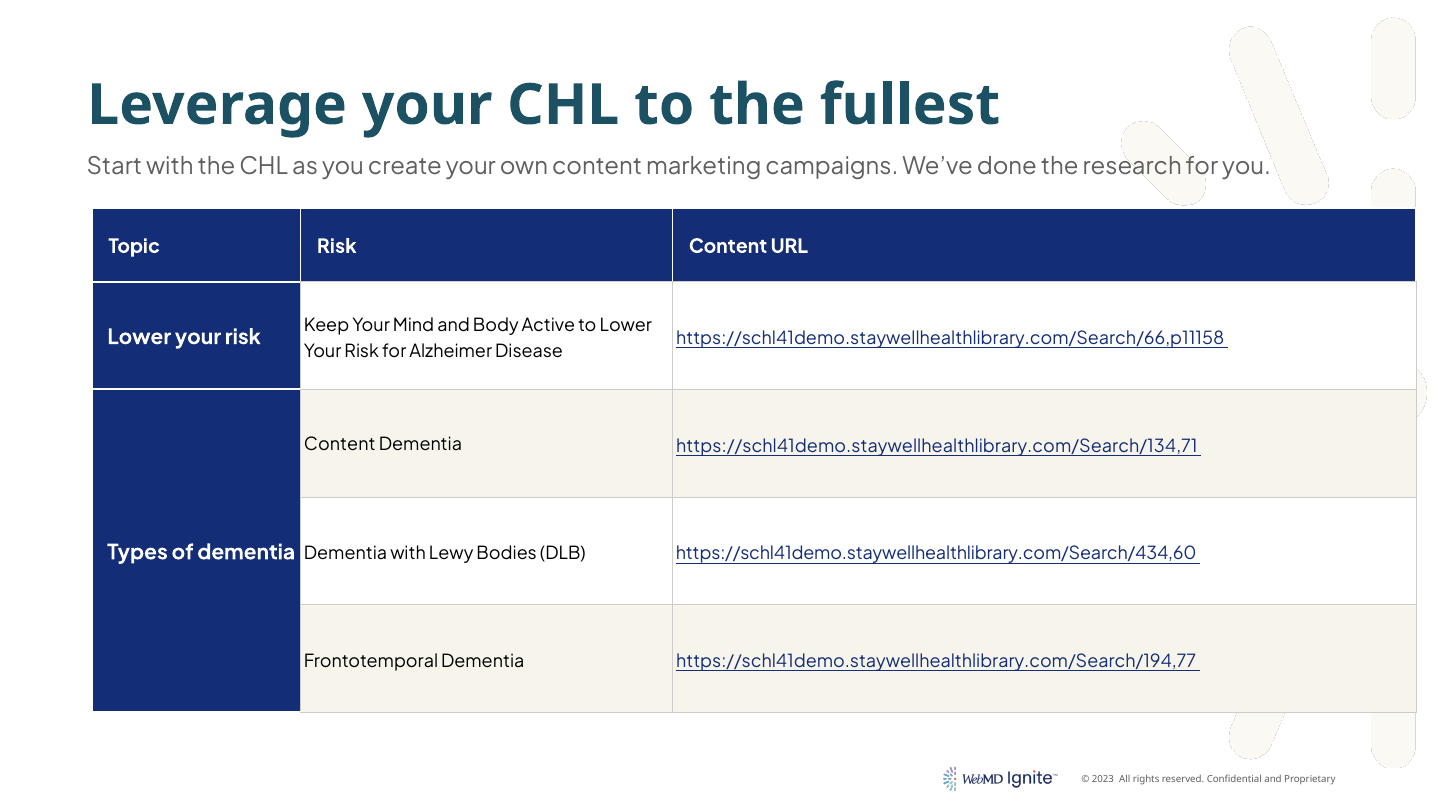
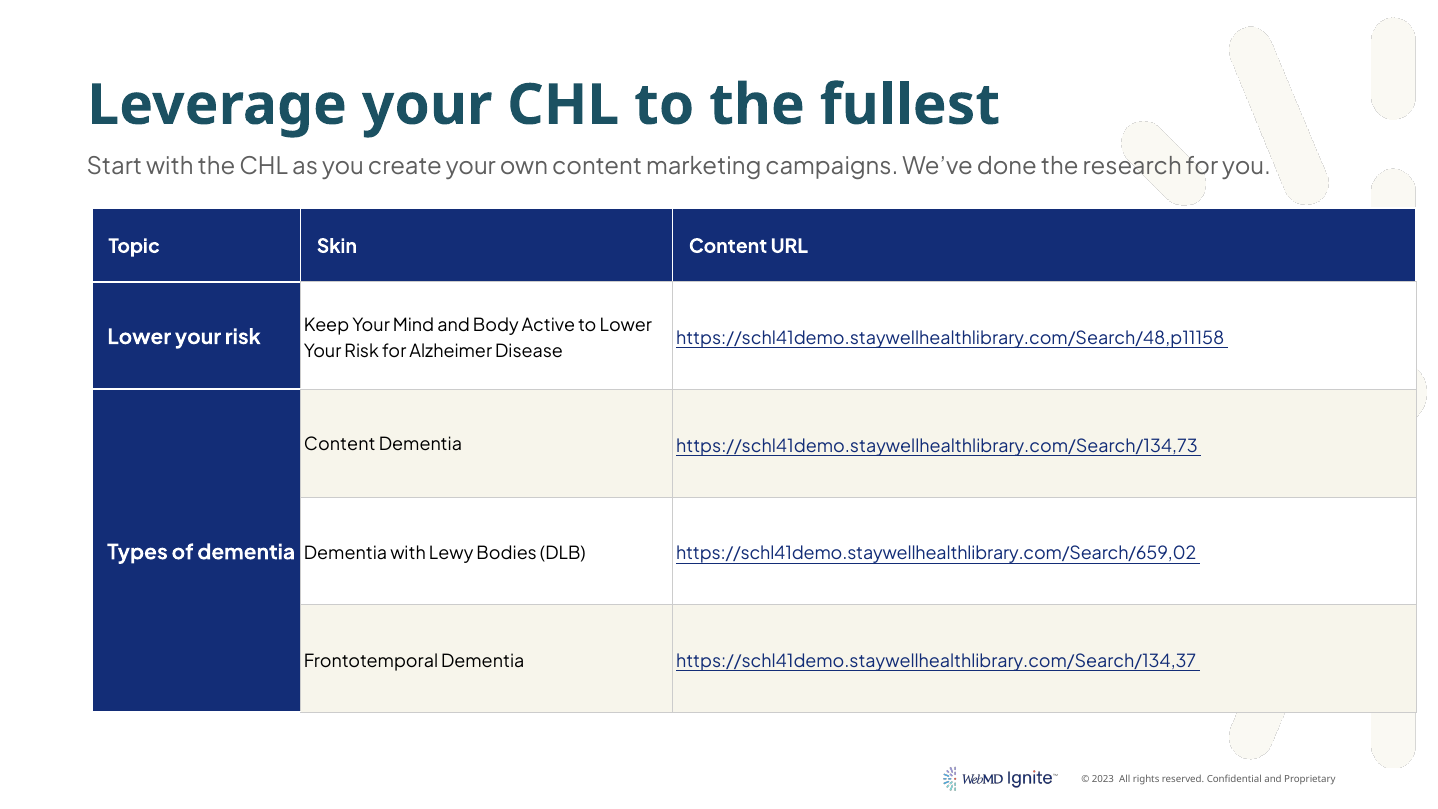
Topic Risk: Risk -> Skin
https://schl41demo.staywellhealthlibrary.com/Search/66,p11158: https://schl41demo.staywellhealthlibrary.com/Search/66,p11158 -> https://schl41demo.staywellhealthlibrary.com/Search/48,p11158
https://schl41demo.staywellhealthlibrary.com/Search/134,71: https://schl41demo.staywellhealthlibrary.com/Search/134,71 -> https://schl41demo.staywellhealthlibrary.com/Search/134,73
https://schl41demo.staywellhealthlibrary.com/Search/434,60: https://schl41demo.staywellhealthlibrary.com/Search/434,60 -> https://schl41demo.staywellhealthlibrary.com/Search/659,02
https://schl41demo.staywellhealthlibrary.com/Search/194,77: https://schl41demo.staywellhealthlibrary.com/Search/194,77 -> https://schl41demo.staywellhealthlibrary.com/Search/134,37
